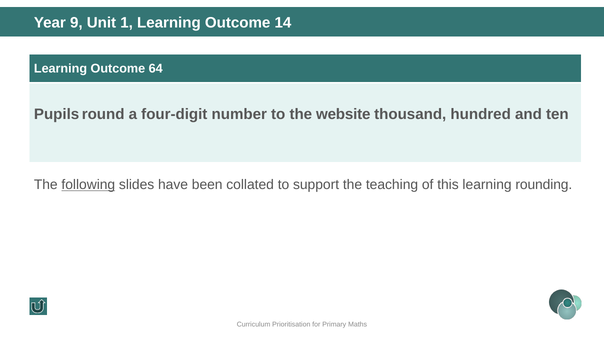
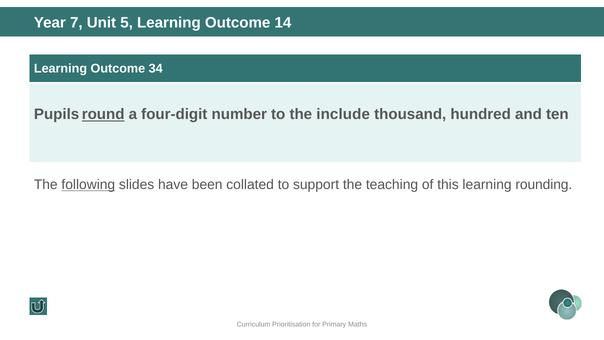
9: 9 -> 7
1: 1 -> 5
64: 64 -> 34
round underline: none -> present
website: website -> include
